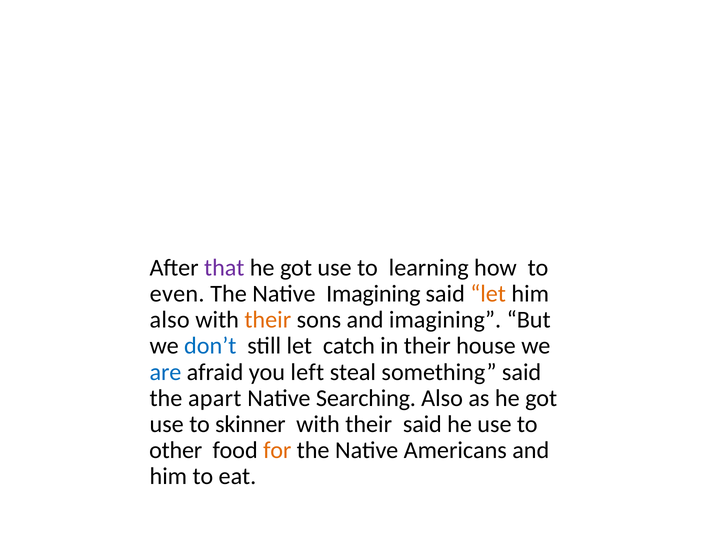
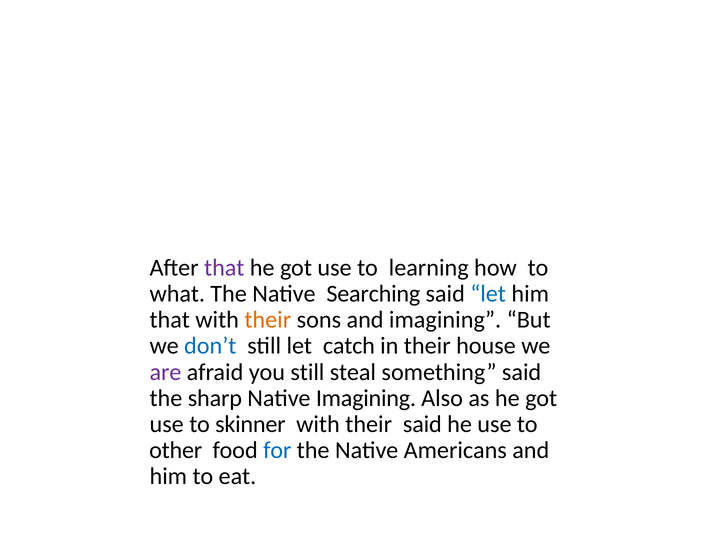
even: even -> what
Native Imagining: Imagining -> Searching
let at (488, 294) colour: orange -> blue
also at (170, 320): also -> that
are colour: blue -> purple
you left: left -> still
apart: apart -> sharp
Native Searching: Searching -> Imagining
for colour: orange -> blue
